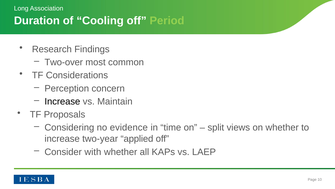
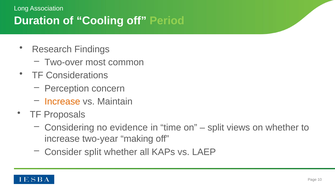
Increase at (62, 101) colour: black -> orange
applied: applied -> making
Consider with: with -> split
